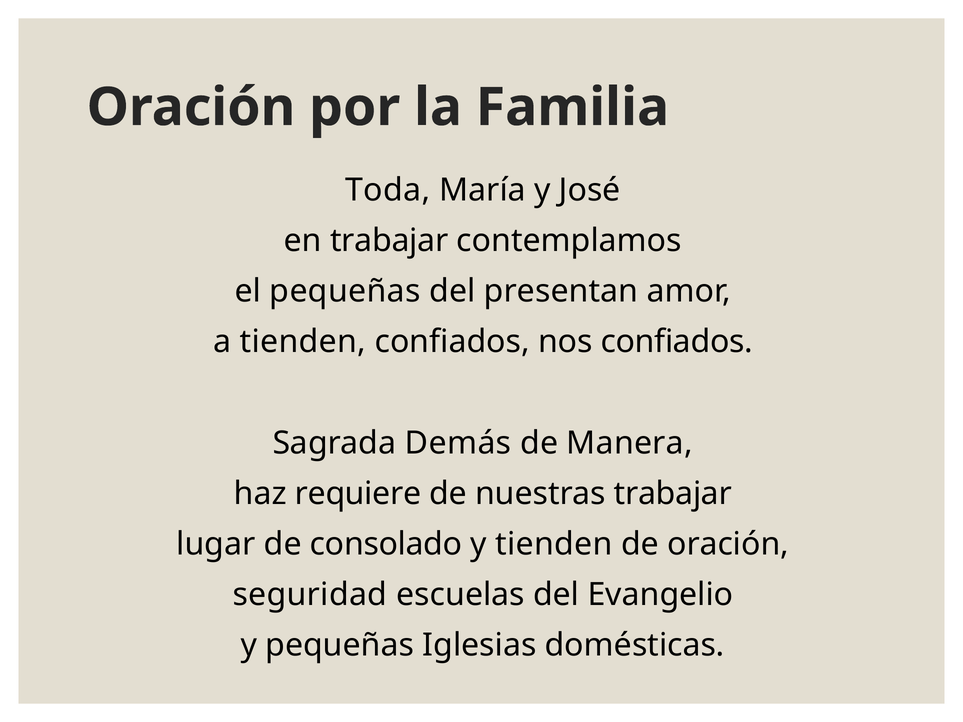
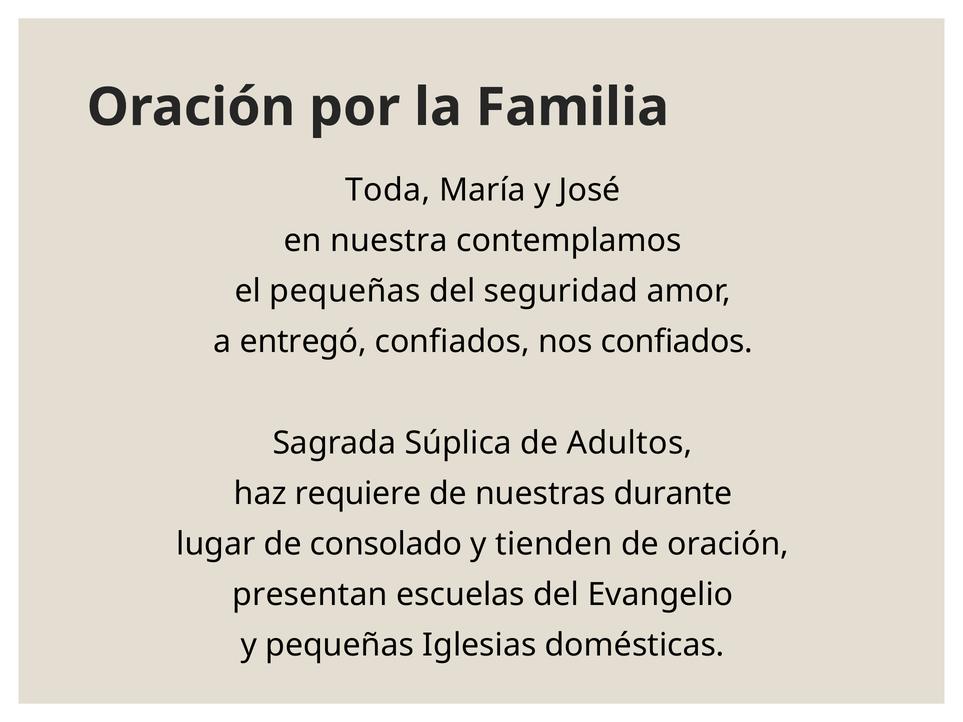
en trabajar: trabajar -> nuestra
presentan: presentan -> seguridad
a tienden: tienden -> entregó
Demás: Demás -> Súplica
Manera: Manera -> Adultos
nuestras trabajar: trabajar -> durante
seguridad: seguridad -> presentan
